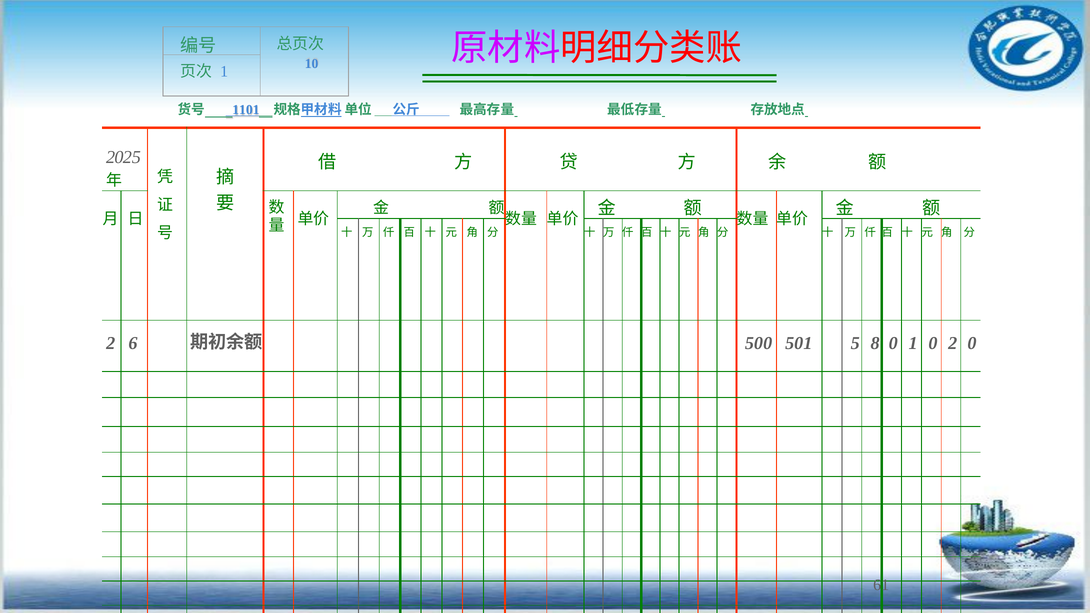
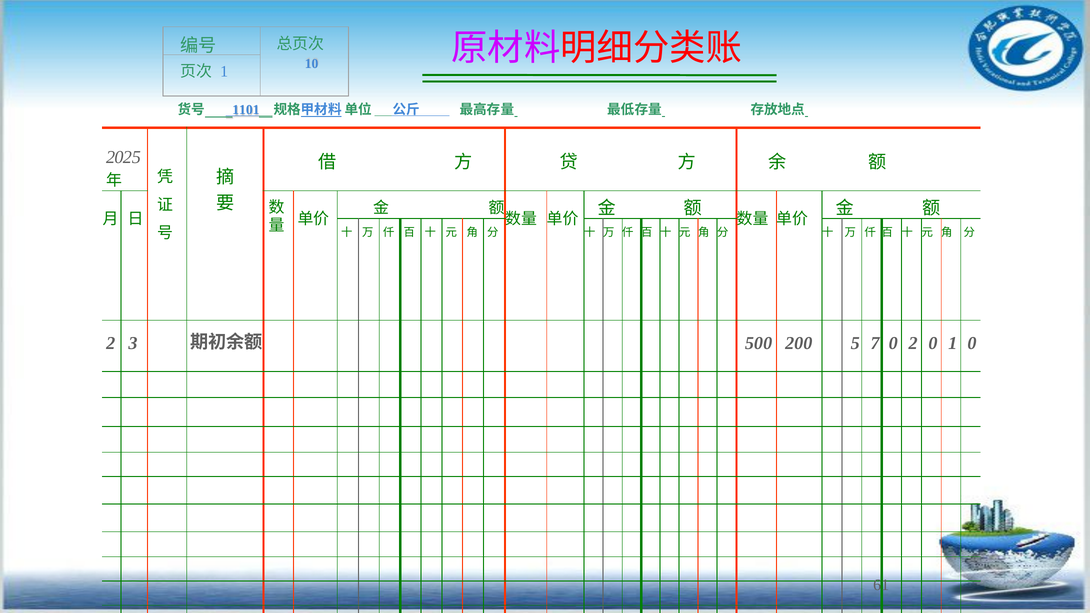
6: 6 -> 3
501: 501 -> 200
8: 8 -> 7
0 1: 1 -> 2
0 2: 2 -> 1
